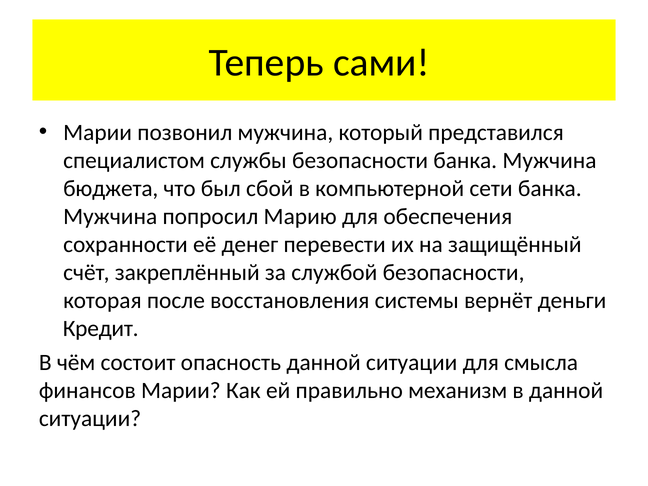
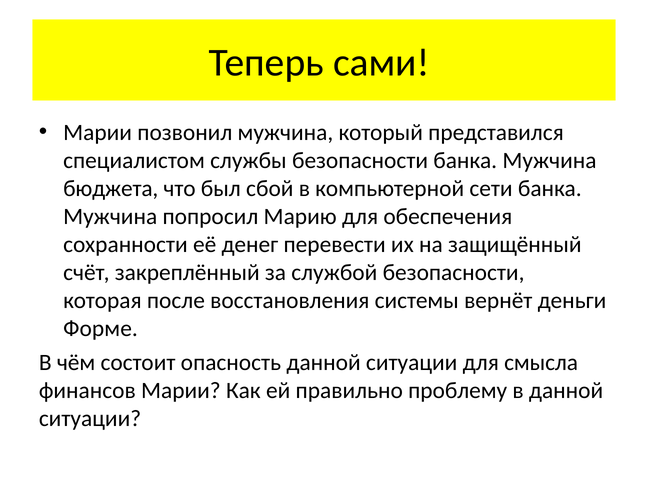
Кредит: Кредит -> Форме
механизм: механизм -> проблему
